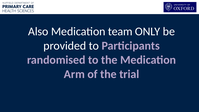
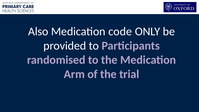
team: team -> code
